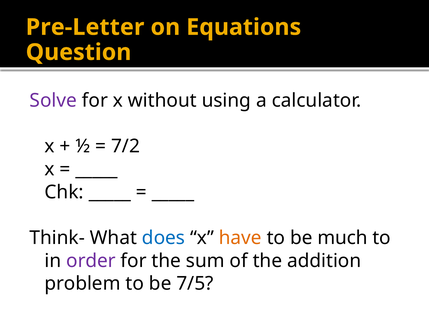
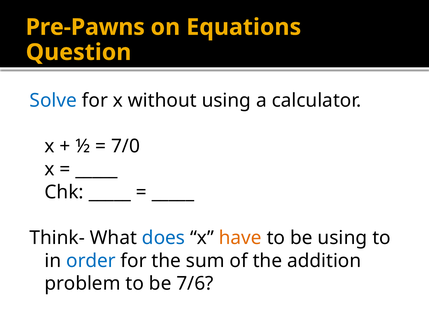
Pre-Letter: Pre-Letter -> Pre-Pawns
Solve colour: purple -> blue
7/2: 7/2 -> 7/0
be much: much -> using
order colour: purple -> blue
7/5: 7/5 -> 7/6
